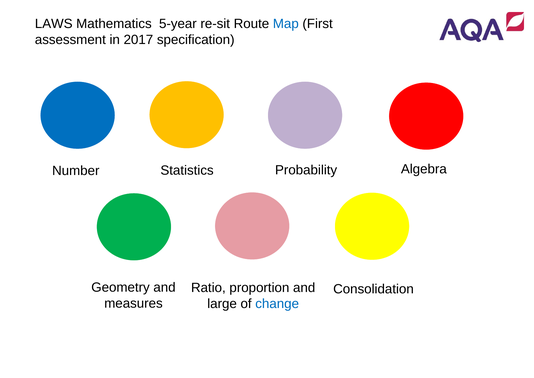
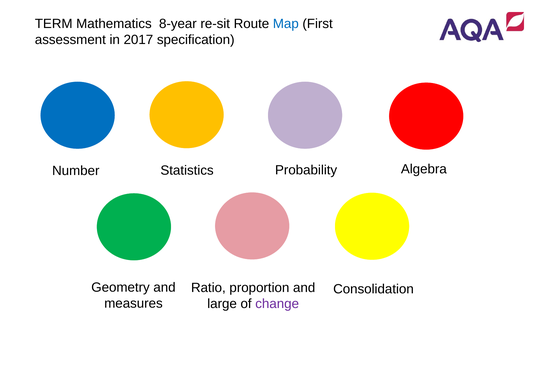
LAWS: LAWS -> TERM
5-year: 5-year -> 8-year
change colour: blue -> purple
